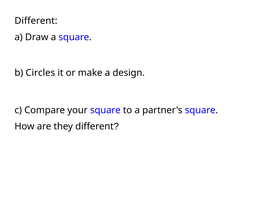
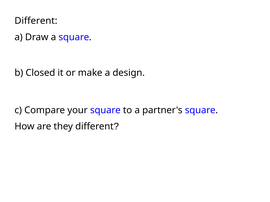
Circles: Circles -> Closed
